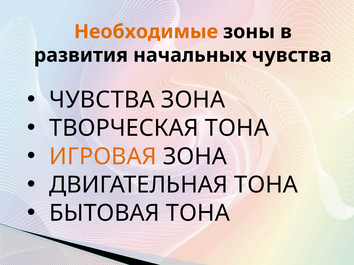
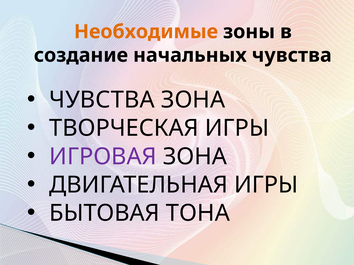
развития: развития -> создание
ТВОРЧЕСКАЯ ТОНА: ТОНА -> ИГРЫ
ИГРОВАЯ colour: orange -> purple
ДВИГАТЕЛЬНАЯ ТОНА: ТОНА -> ИГРЫ
